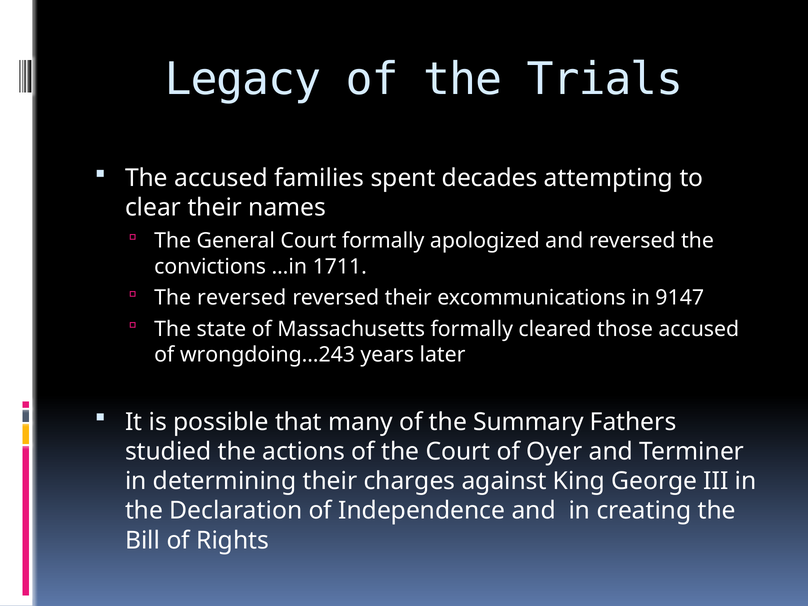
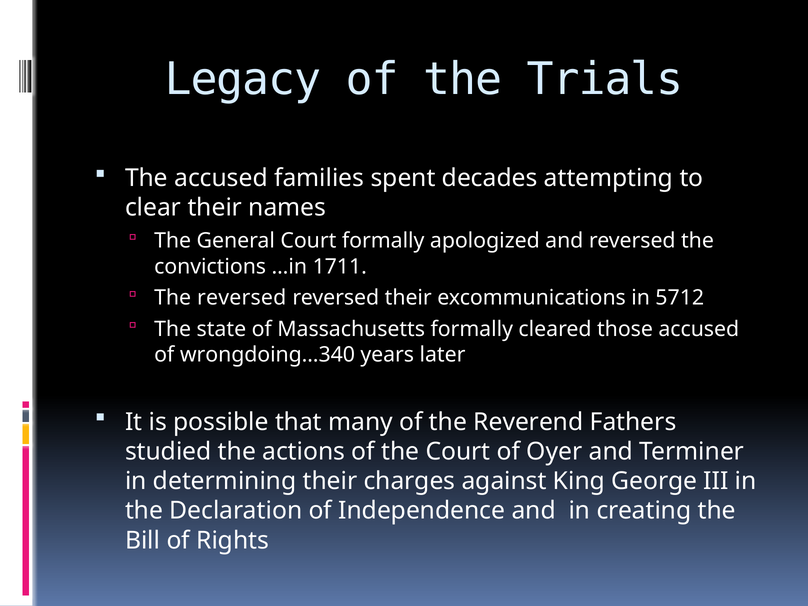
9147: 9147 -> 5712
wrongdoing…243: wrongdoing…243 -> wrongdoing…340
Summary: Summary -> Reverend
